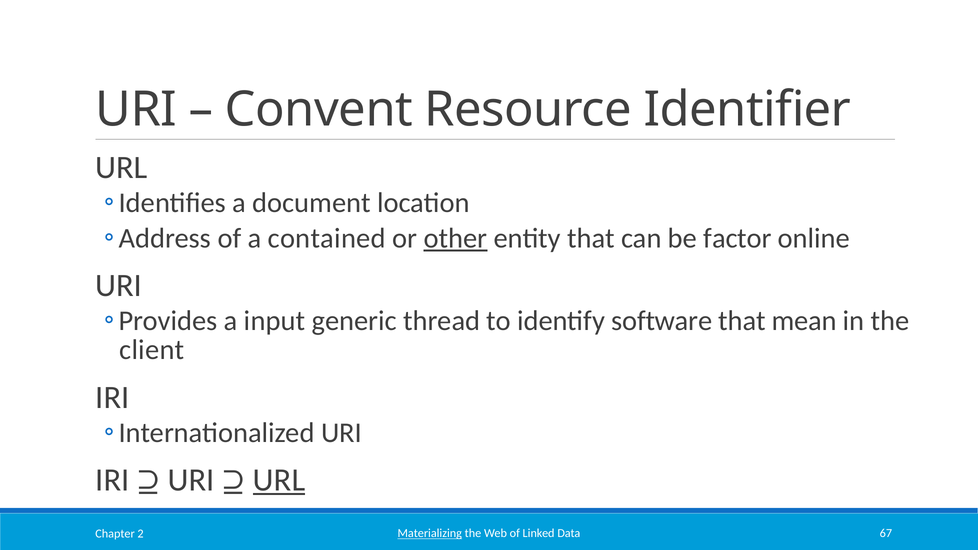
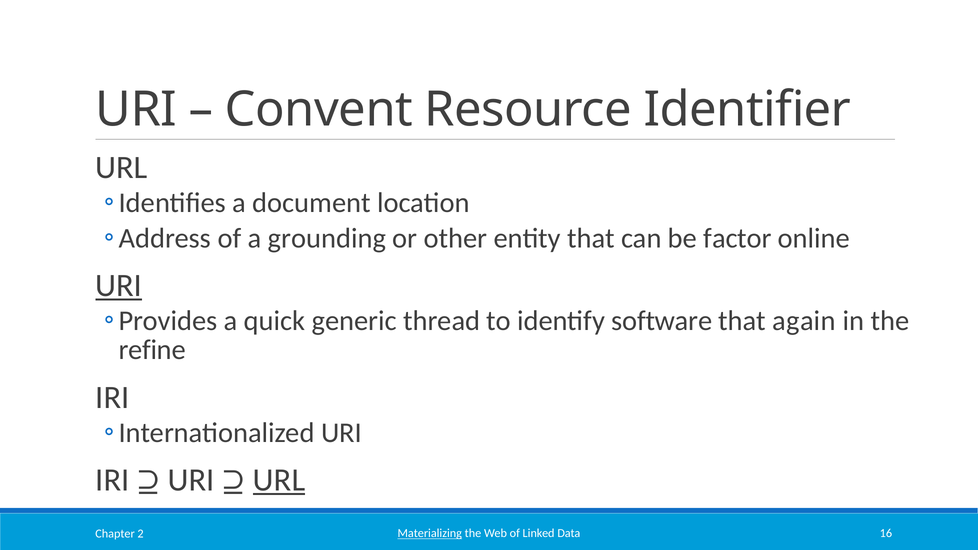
contained: contained -> grounding
other underline: present -> none
URI at (119, 286) underline: none -> present
input: input -> quick
mean: mean -> again
client: client -> refine
67: 67 -> 16
